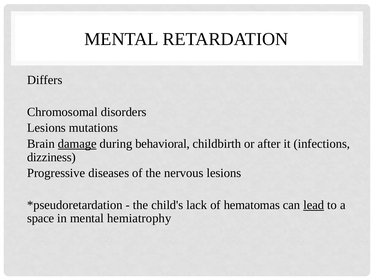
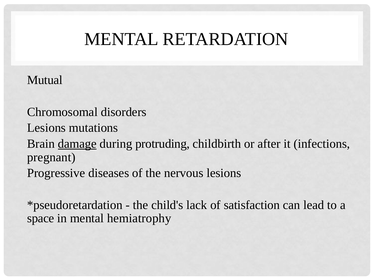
Differs: Differs -> Mutual
behavioral: behavioral -> protruding
dizziness: dizziness -> pregnant
hematomas: hematomas -> satisfaction
lead underline: present -> none
